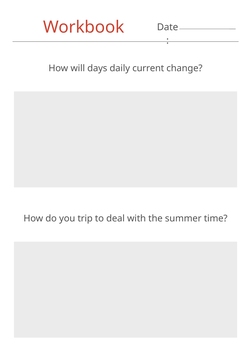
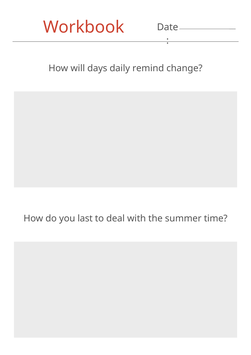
current: current -> remind
trip: trip -> last
